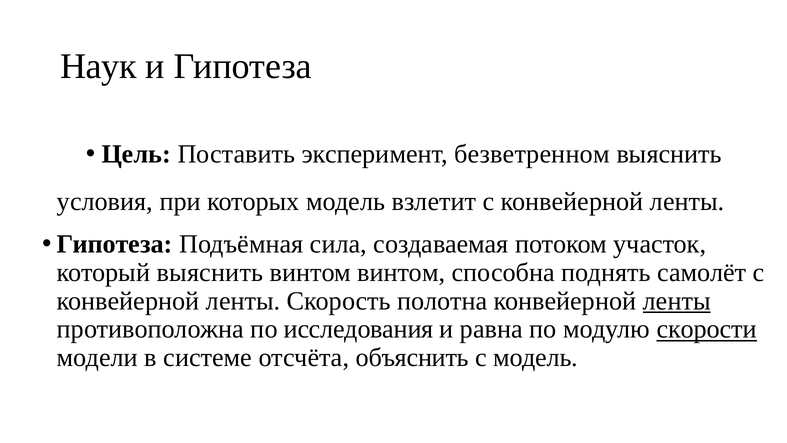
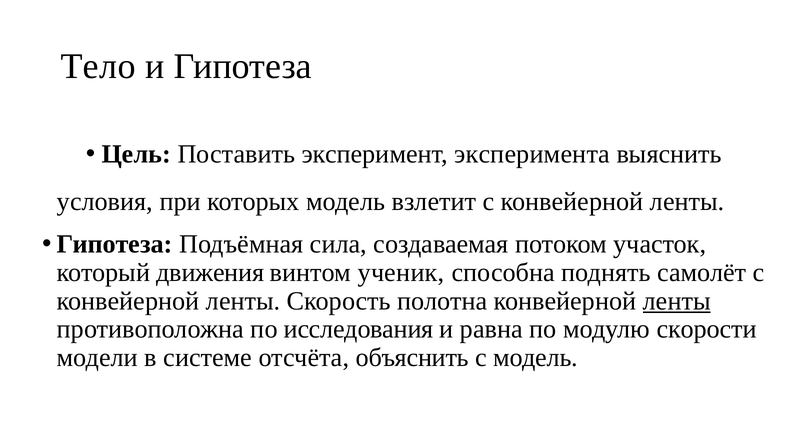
Наук: Наук -> Тело
безветренном: безветренном -> эксперимента
который выяснить: выяснить -> движения
винтом винтом: винтом -> ученик
скорости underline: present -> none
